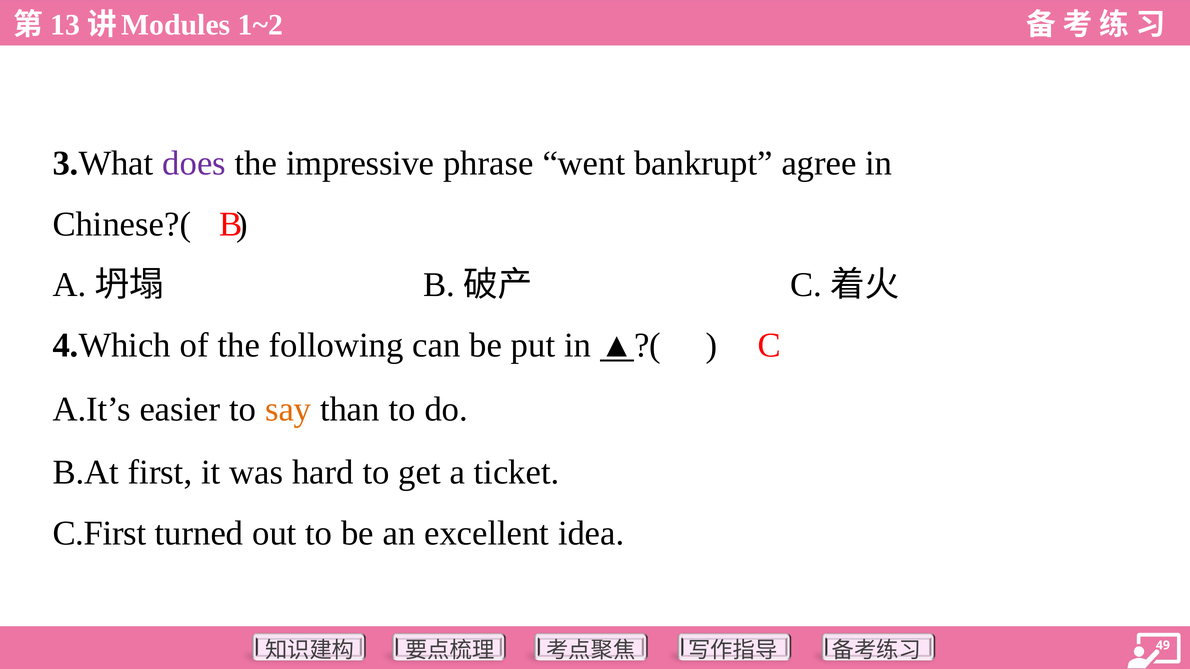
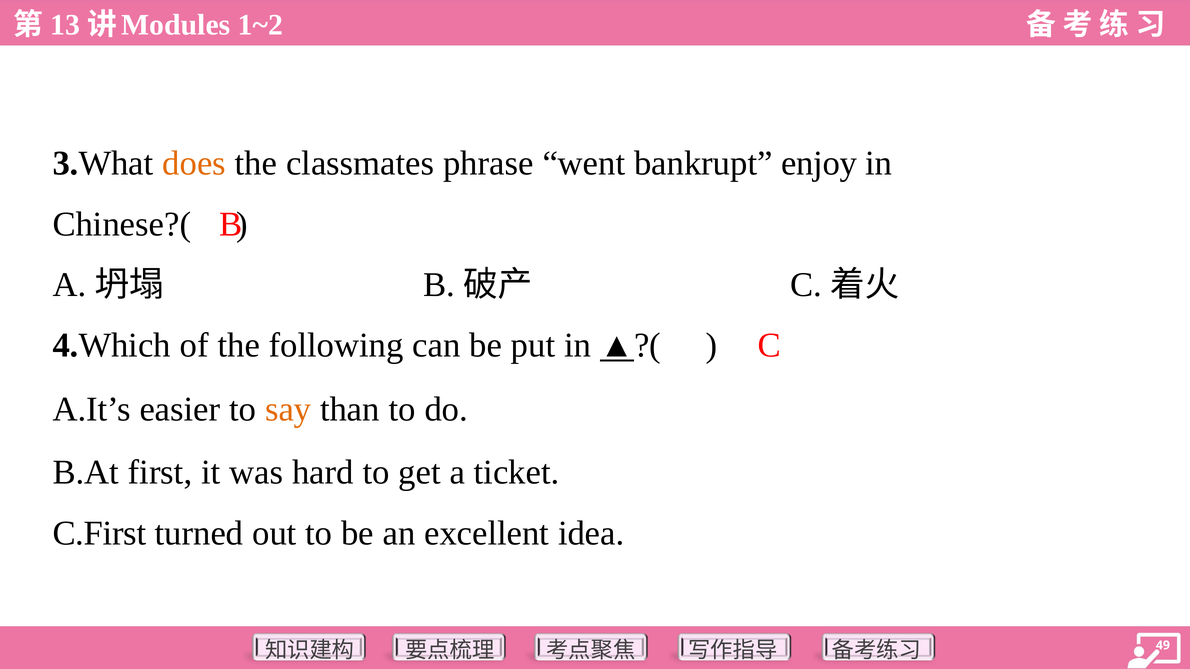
does colour: purple -> orange
impressive: impressive -> classmates
agree: agree -> enjoy
